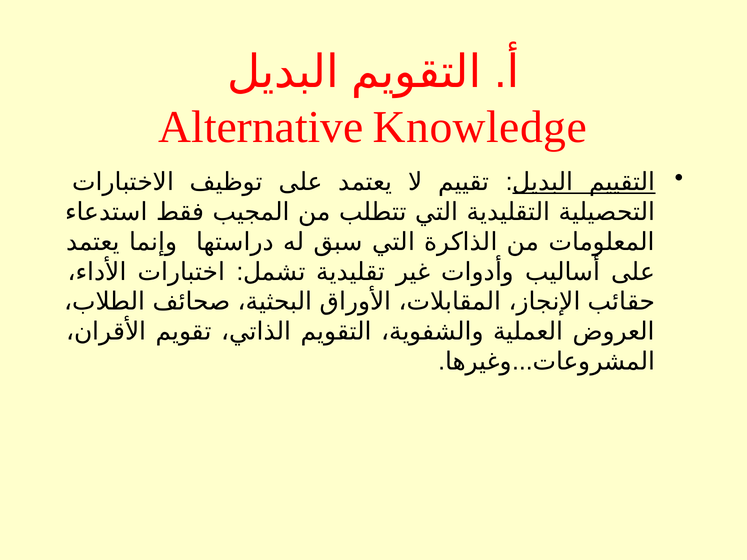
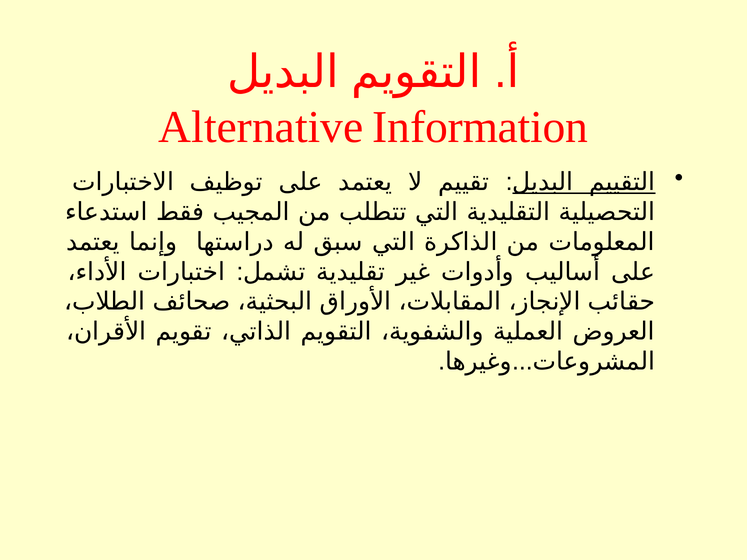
Knowledge: Knowledge -> Information
